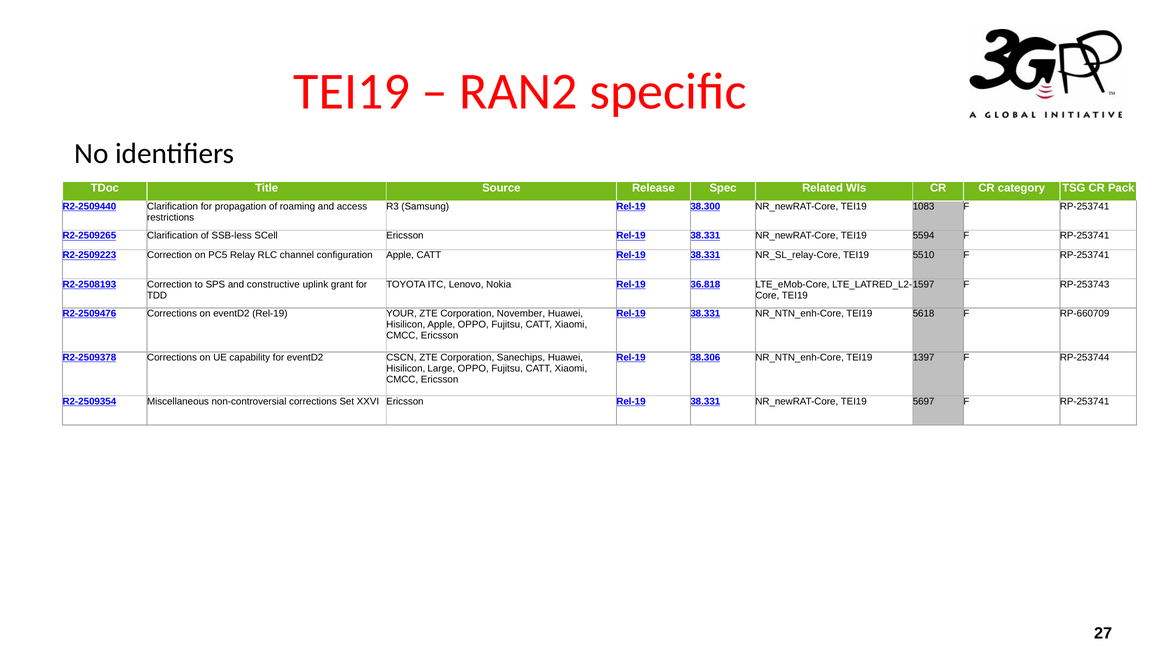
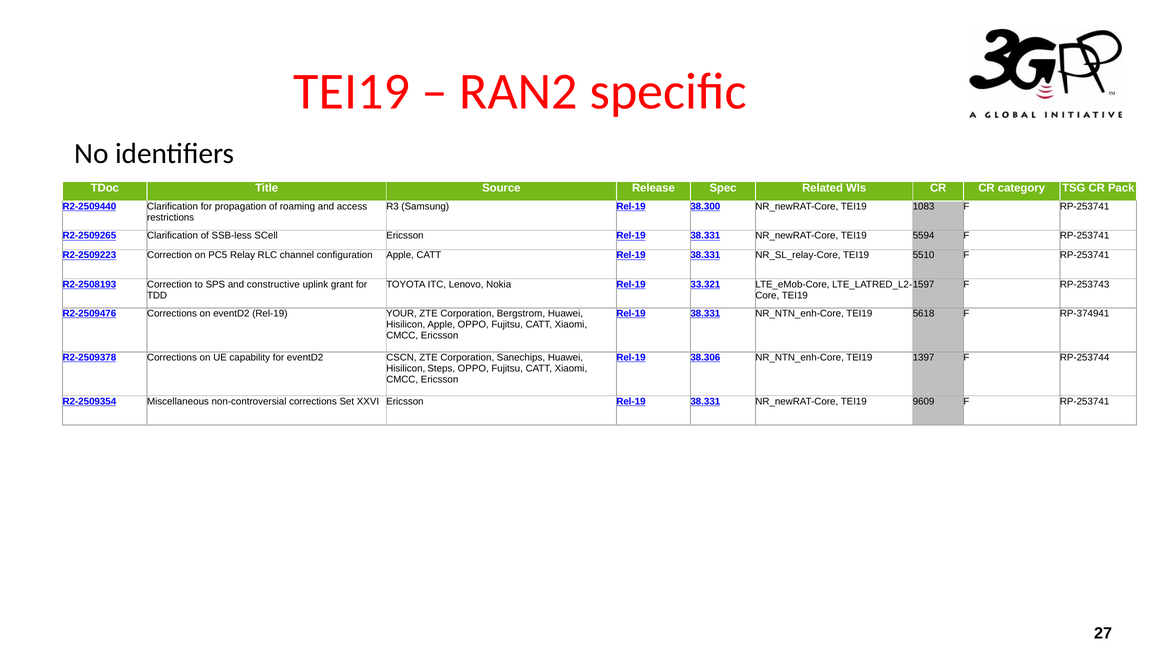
36.818: 36.818 -> 33.321
November: November -> Bergstrom
RP-660709: RP-660709 -> RP-374941
Large: Large -> Steps
5697: 5697 -> 9609
